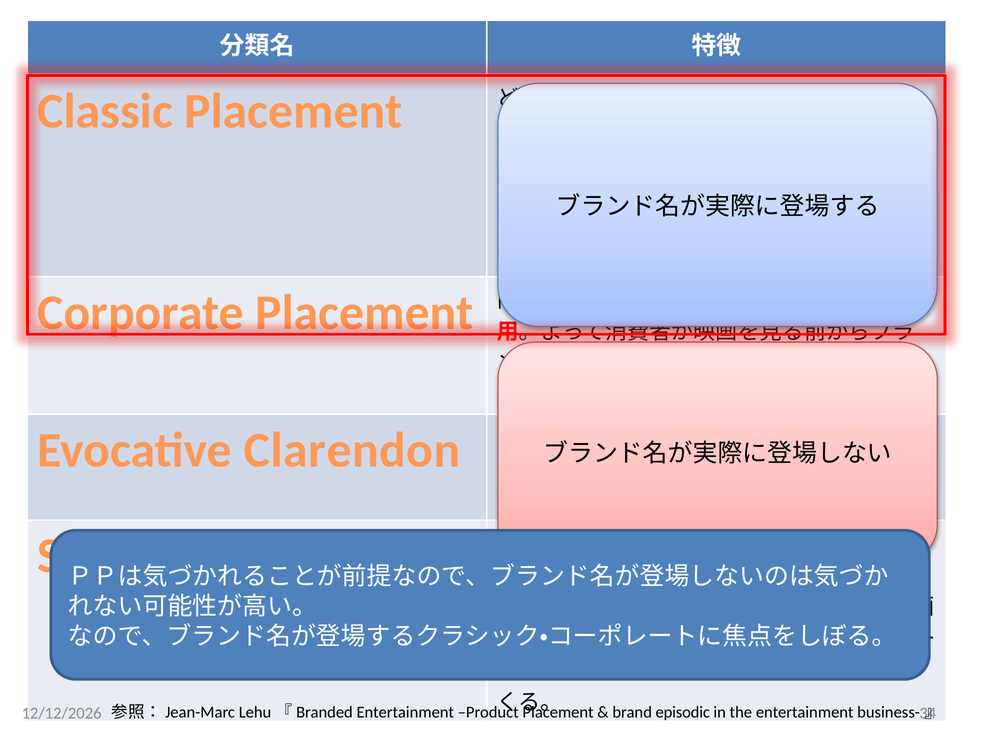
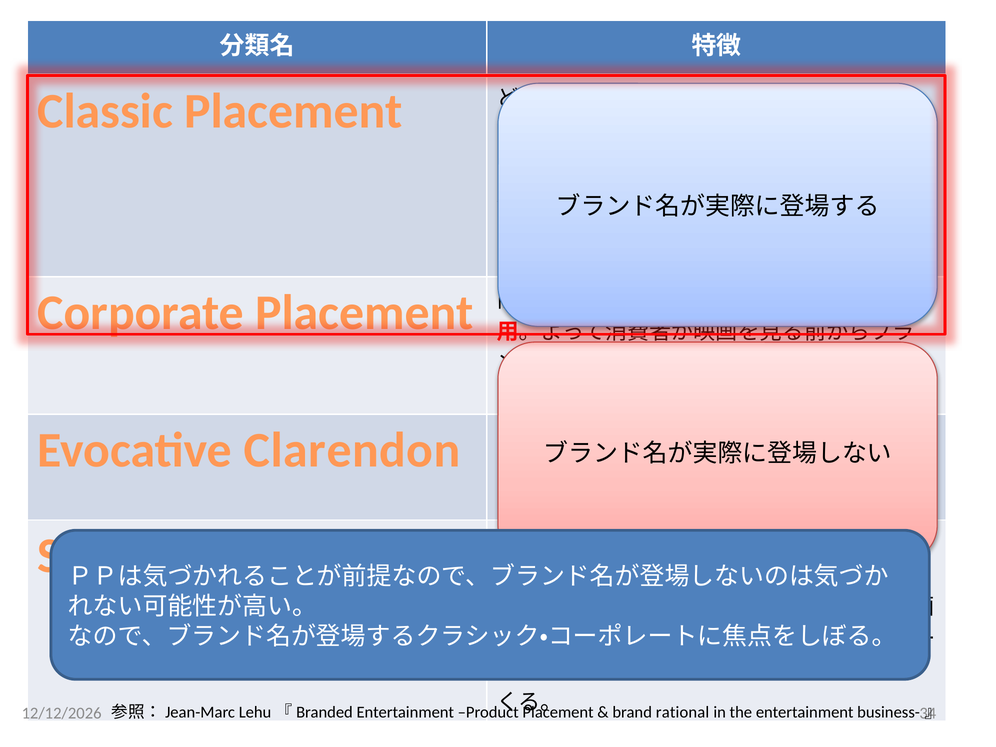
episodic: episodic -> rational
